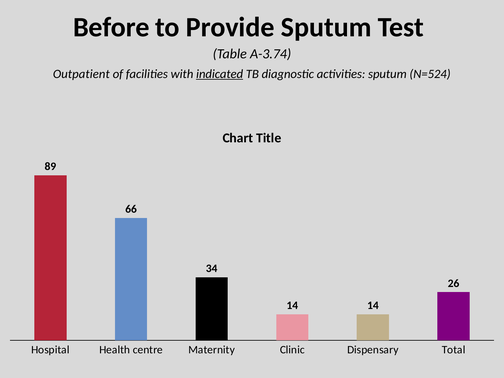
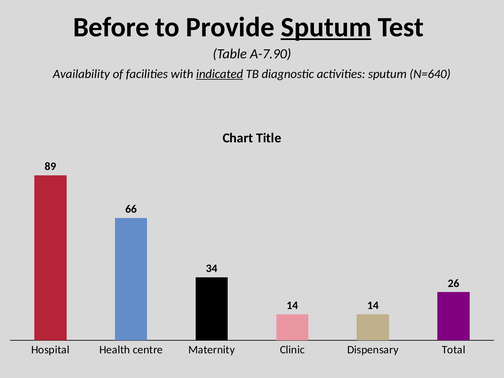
Sputum at (326, 27) underline: none -> present
A-3.74: A-3.74 -> A-7.90
Outpatient: Outpatient -> Availability
N=524: N=524 -> N=640
